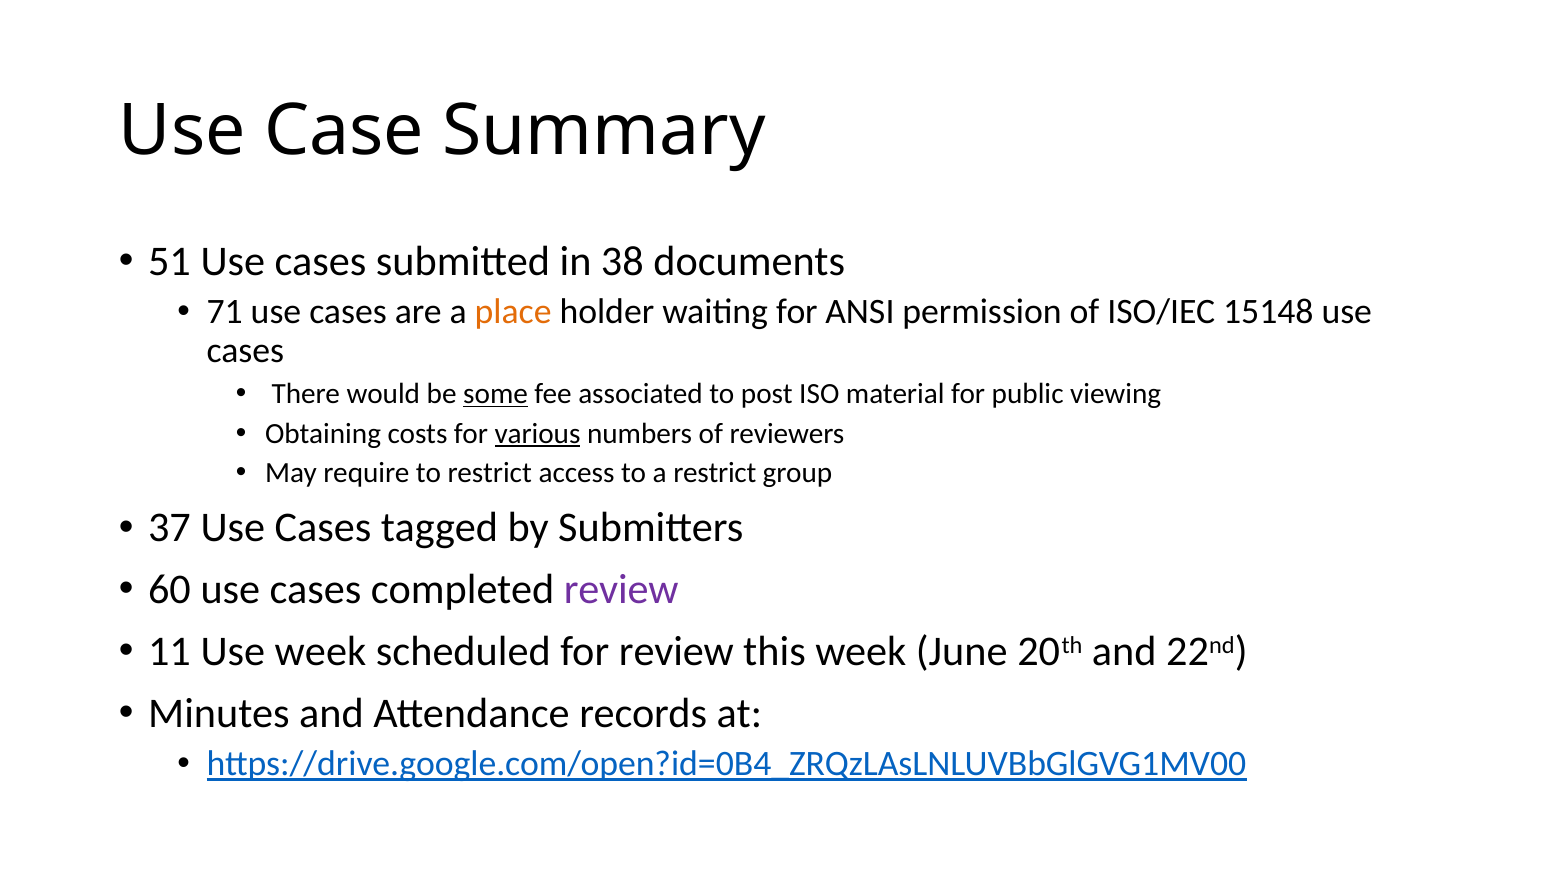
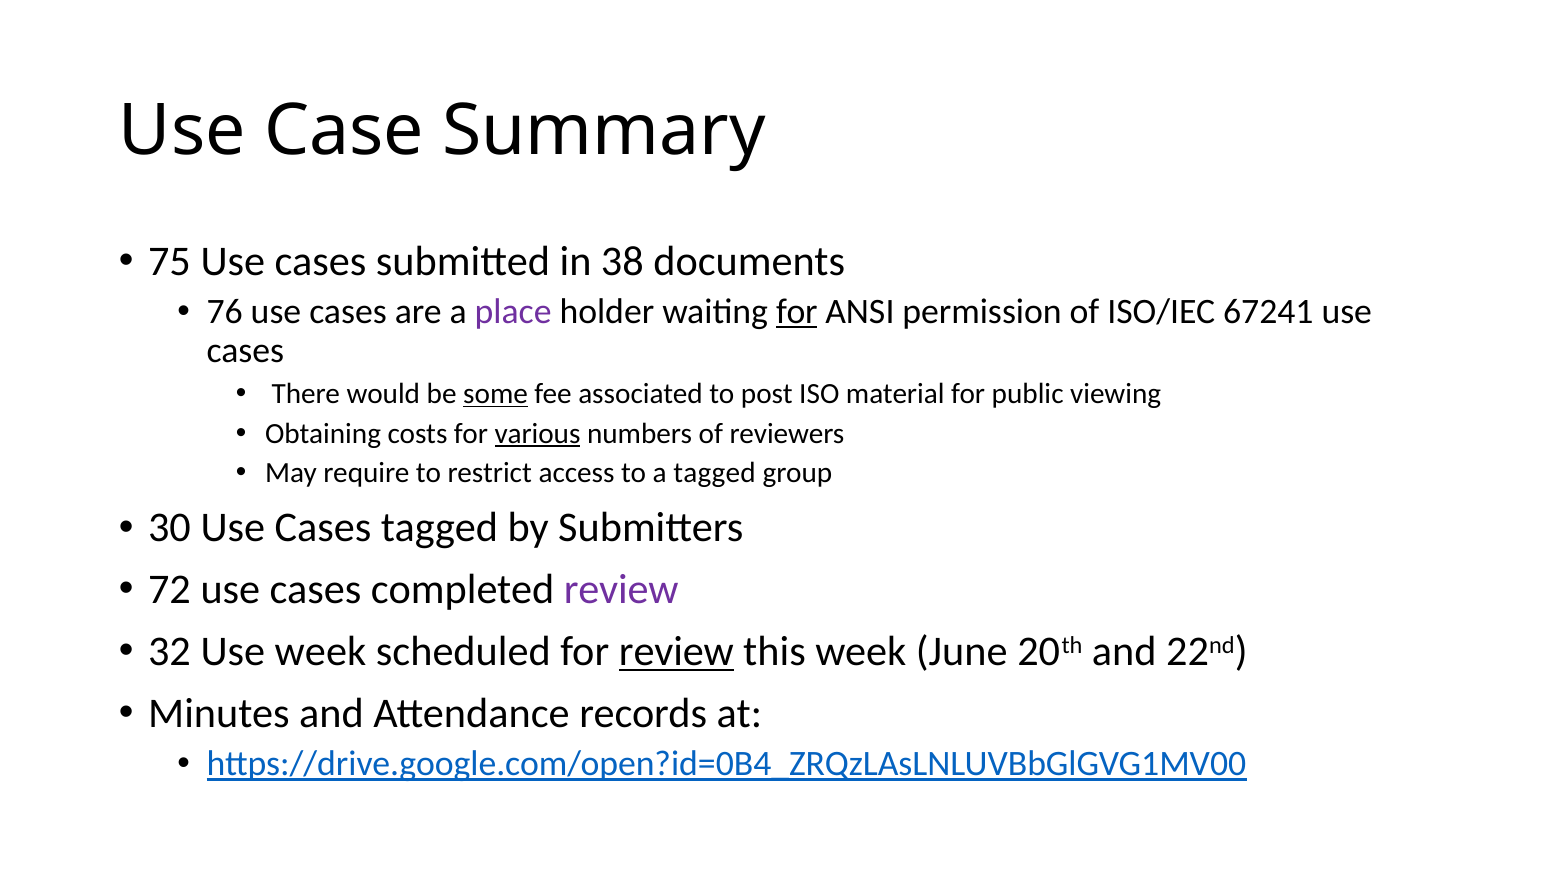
51: 51 -> 75
71: 71 -> 76
place colour: orange -> purple
for at (797, 312) underline: none -> present
15148: 15148 -> 67241
a restrict: restrict -> tagged
37: 37 -> 30
60: 60 -> 72
11: 11 -> 32
review at (676, 652) underline: none -> present
